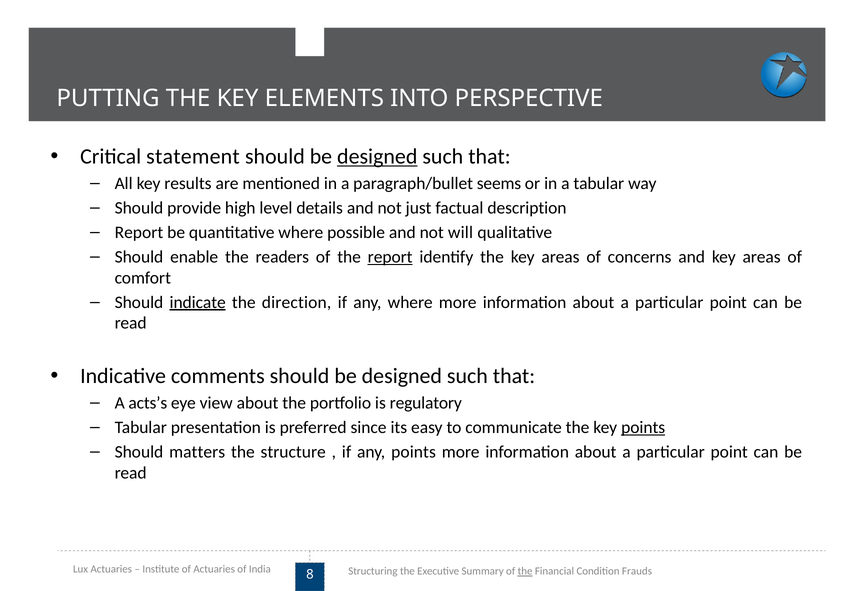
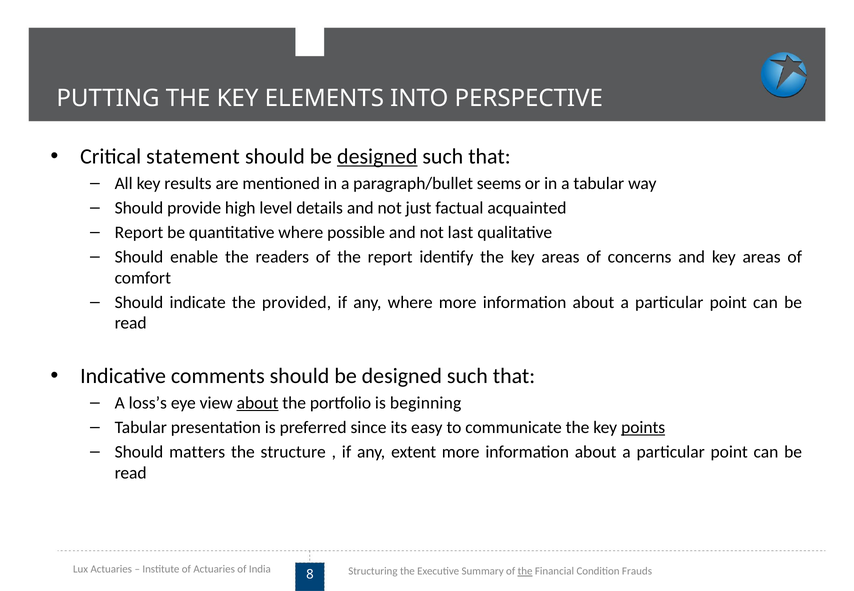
description: description -> acquainted
will: will -> last
report at (390, 257) underline: present -> none
indicate underline: present -> none
direction: direction -> provided
acts’s: acts’s -> loss’s
about at (258, 403) underline: none -> present
regulatory: regulatory -> beginning
any points: points -> extent
